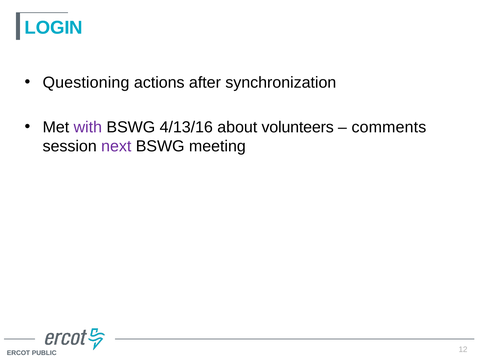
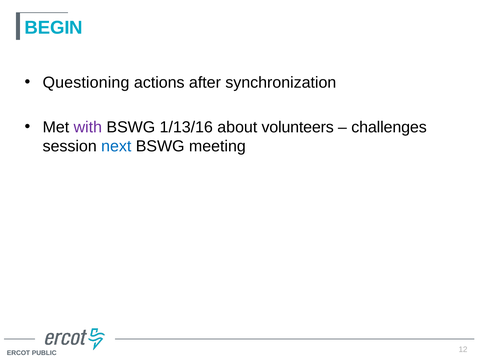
LOGIN: LOGIN -> BEGIN
4/13/16: 4/13/16 -> 1/13/16
comments: comments -> challenges
next colour: purple -> blue
